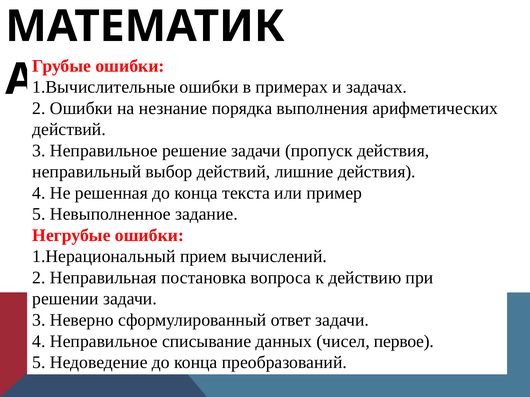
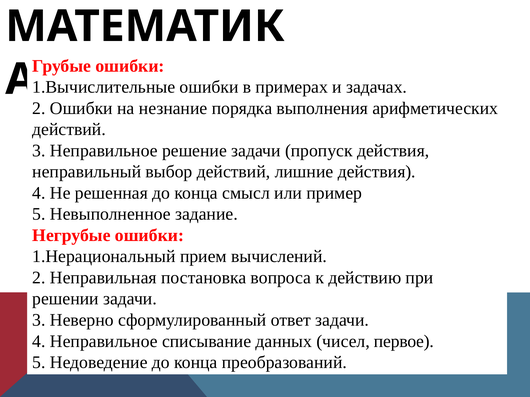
текста: текста -> смысл
